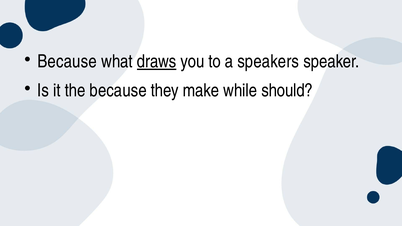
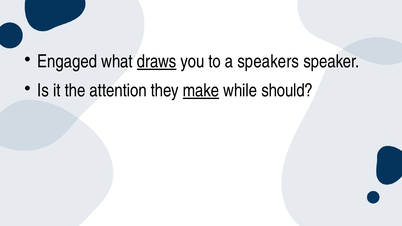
Because at (67, 62): Because -> Engaged
the because: because -> attention
make underline: none -> present
